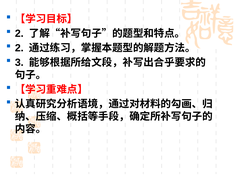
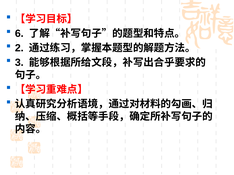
2 at (19, 34): 2 -> 6
